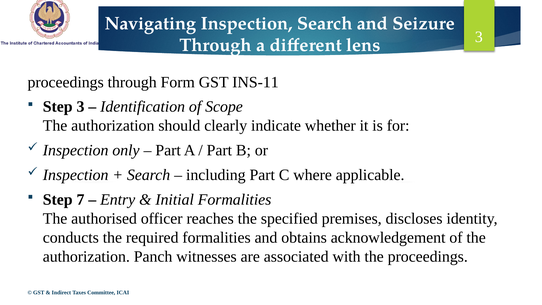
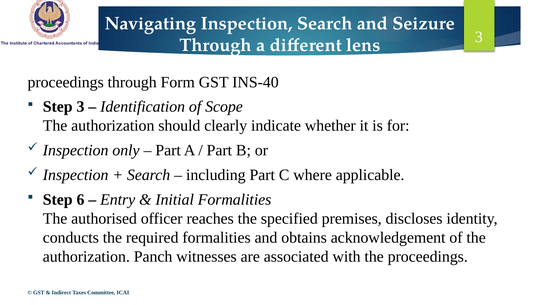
INS-11: INS-11 -> INS-40
7: 7 -> 6
